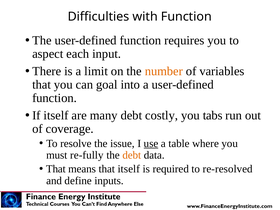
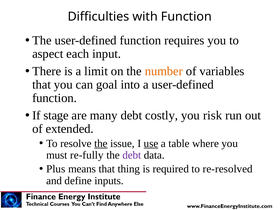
If itself: itself -> stage
tabs: tabs -> risk
coverage: coverage -> extended
the at (101, 143) underline: none -> present
debt at (132, 155) colour: orange -> purple
That at (56, 169): That -> Plus
that itself: itself -> thing
